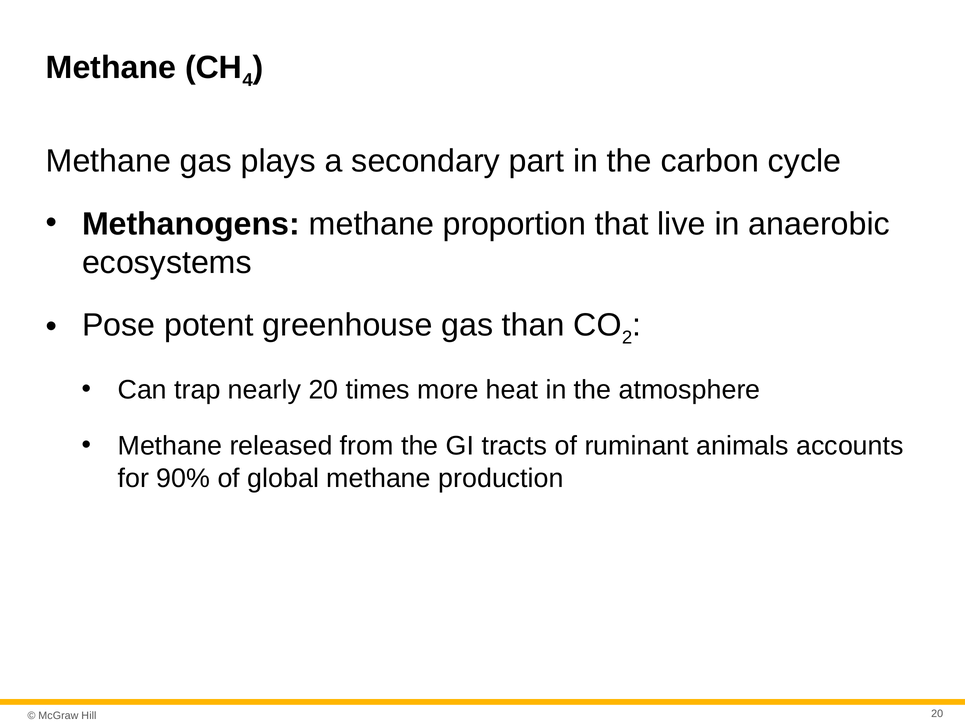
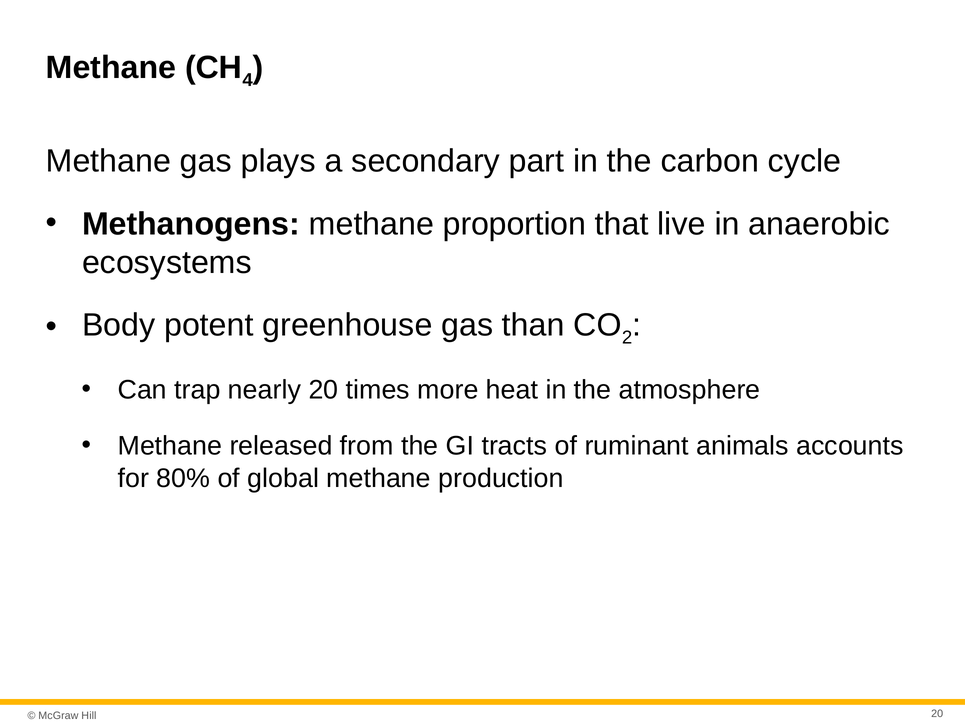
Pose: Pose -> Body
90%: 90% -> 80%
